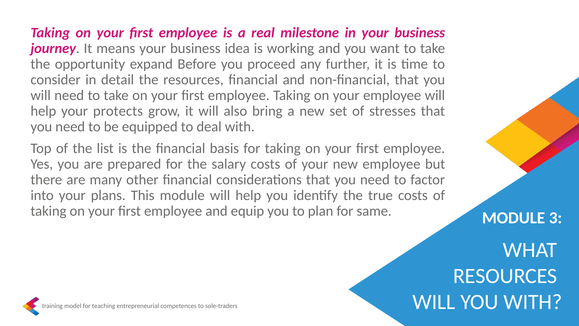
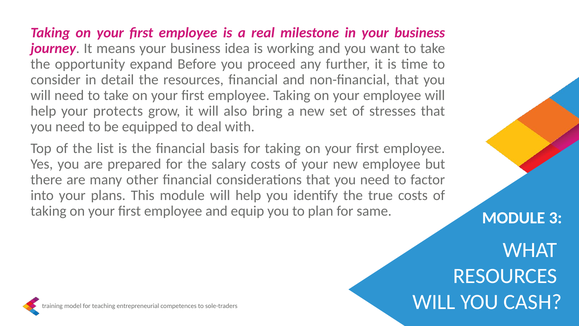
YOU WITH: WITH -> CASH
